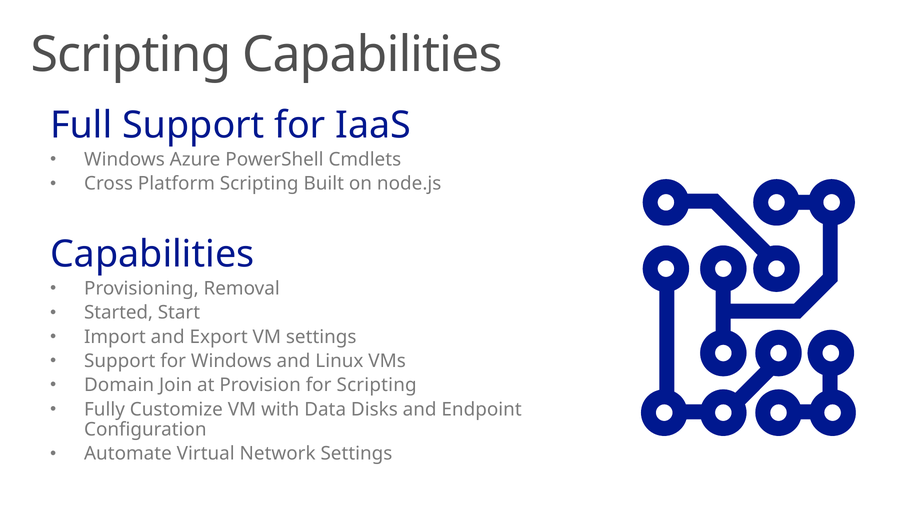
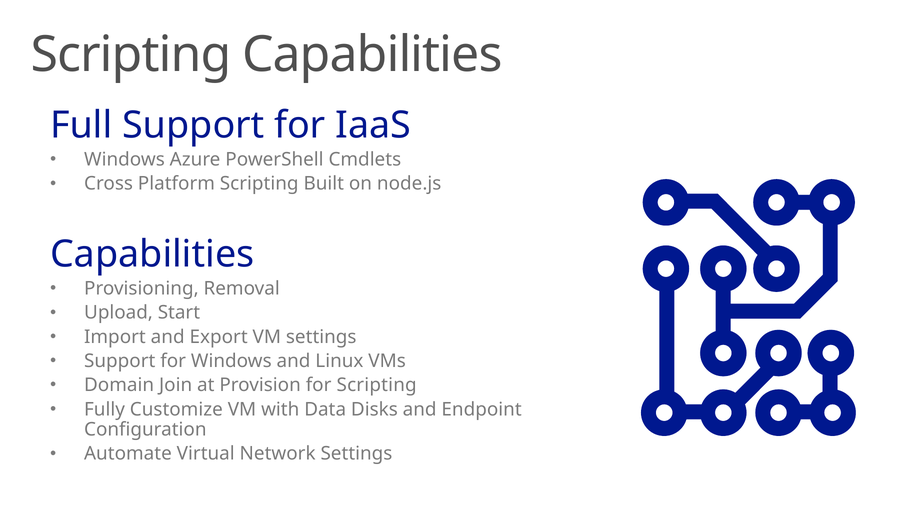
Started: Started -> Upload
